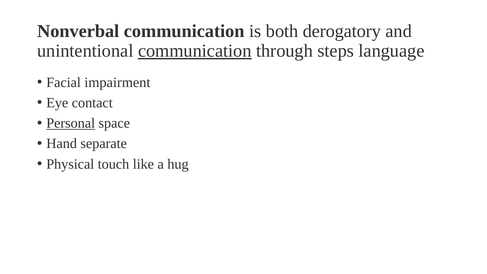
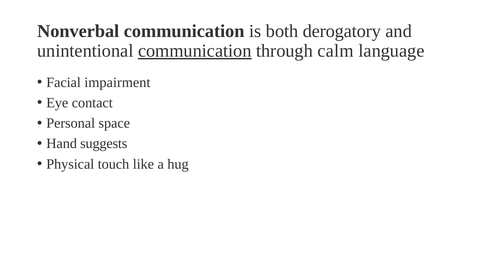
steps: steps -> calm
Personal underline: present -> none
separate: separate -> suggests
